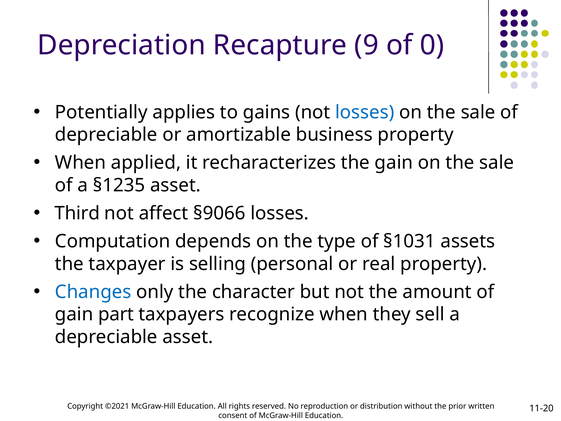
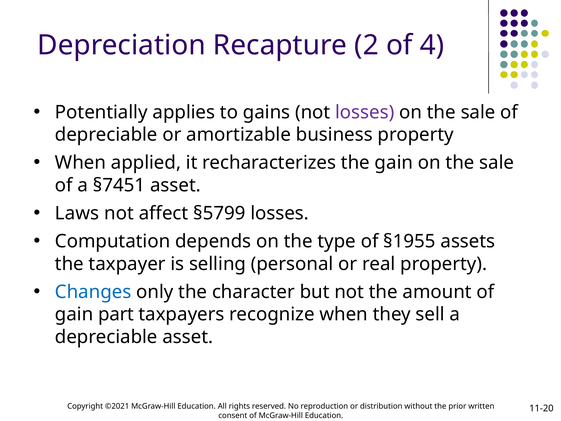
9: 9 -> 2
0: 0 -> 4
losses at (365, 112) colour: blue -> purple
§1235: §1235 -> §7451
Third: Third -> Laws
§9066: §9066 -> §5799
§1031: §1031 -> §1955
